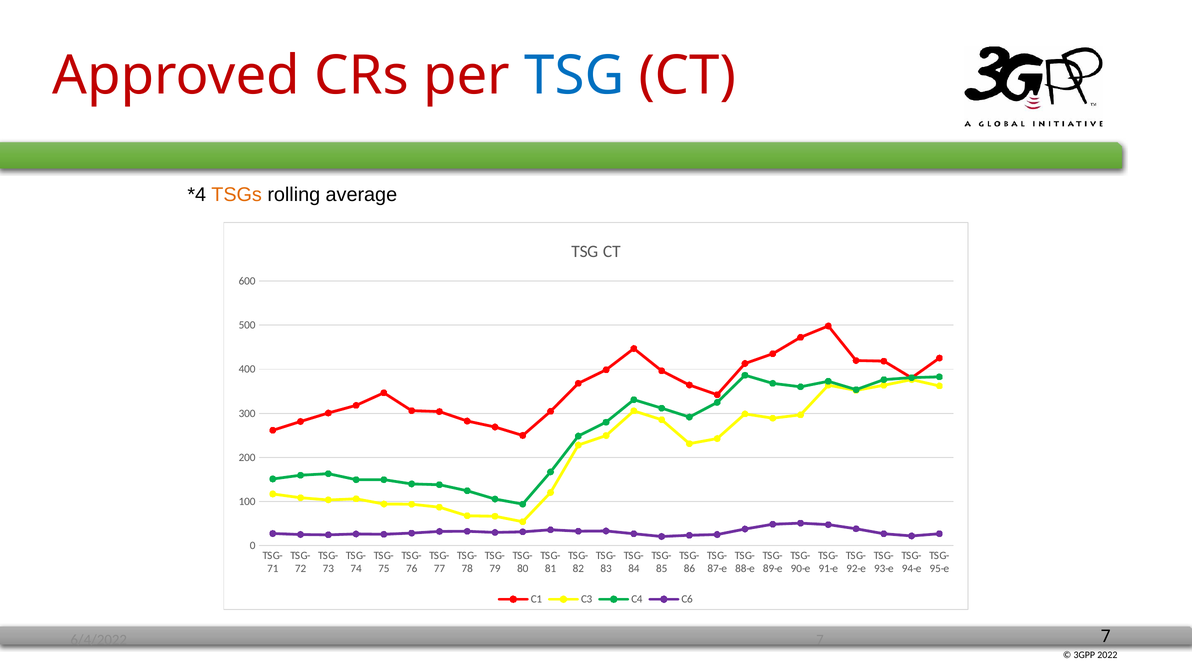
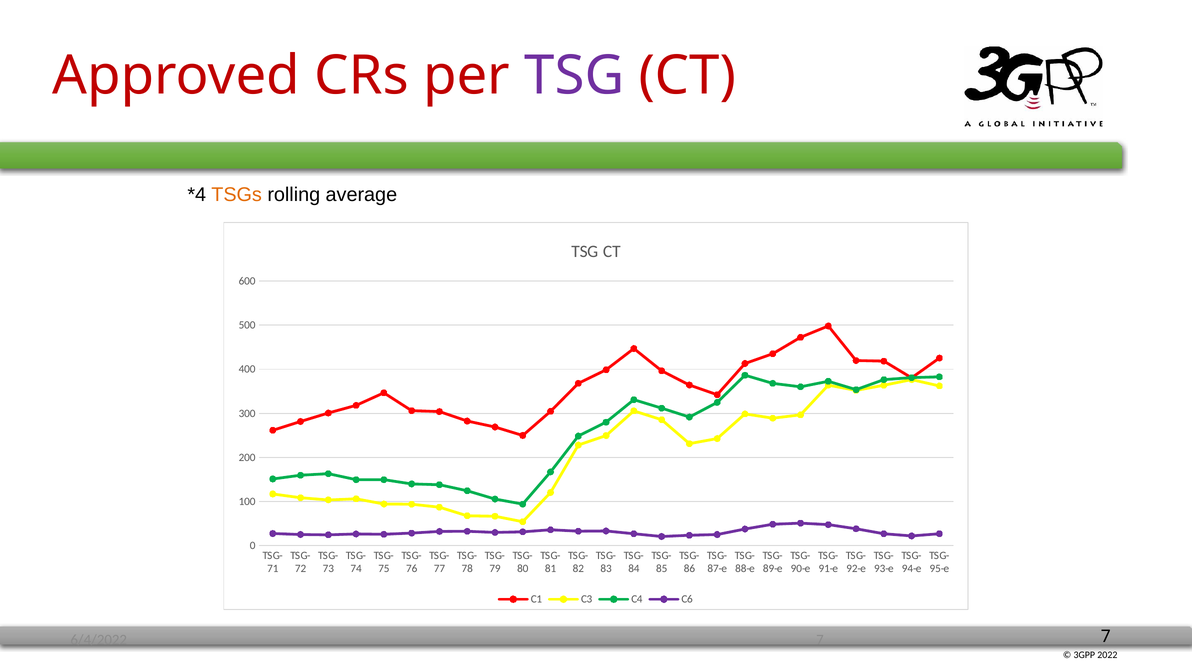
TSG at (574, 76) colour: blue -> purple
